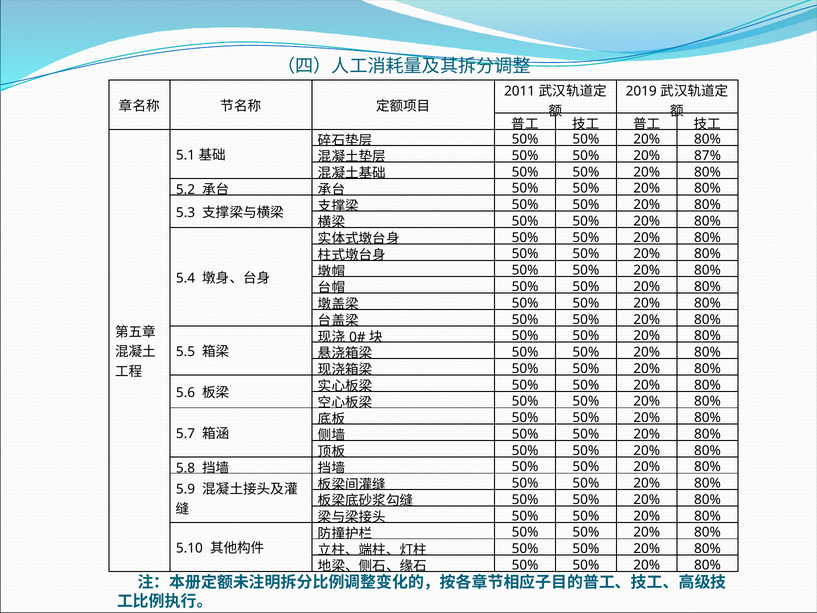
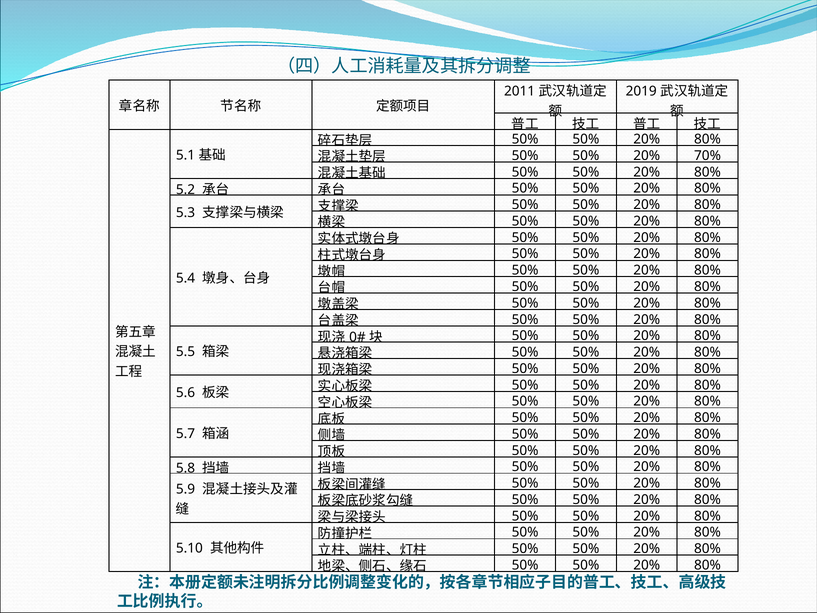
87%: 87% -> 70%
